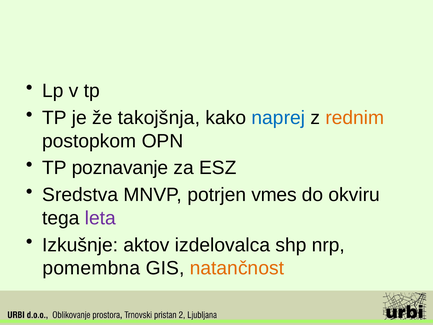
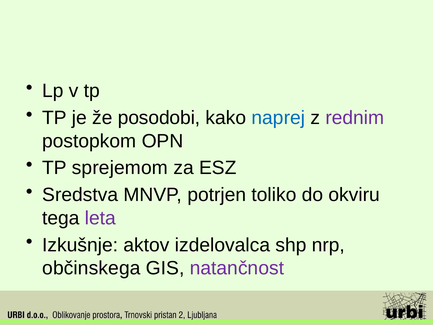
takojšnja: takojšnja -> posodobi
rednim colour: orange -> purple
poznavanje: poznavanje -> sprejemom
vmes: vmes -> toliko
pomembna: pomembna -> občinskega
natančnost colour: orange -> purple
